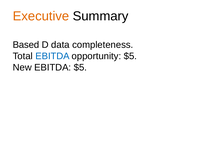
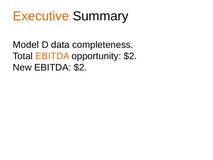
Based: Based -> Model
EBITDA at (52, 56) colour: blue -> orange
opportunity $5: $5 -> $2
EBITDA $5: $5 -> $2
